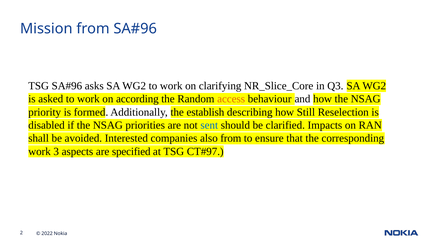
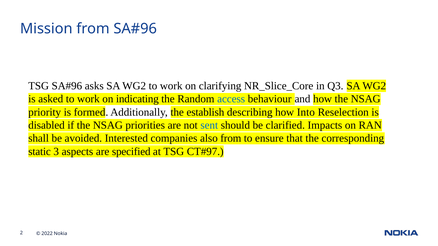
according: according -> indicating
access colour: orange -> blue
Still: Still -> Into
work at (40, 152): work -> static
